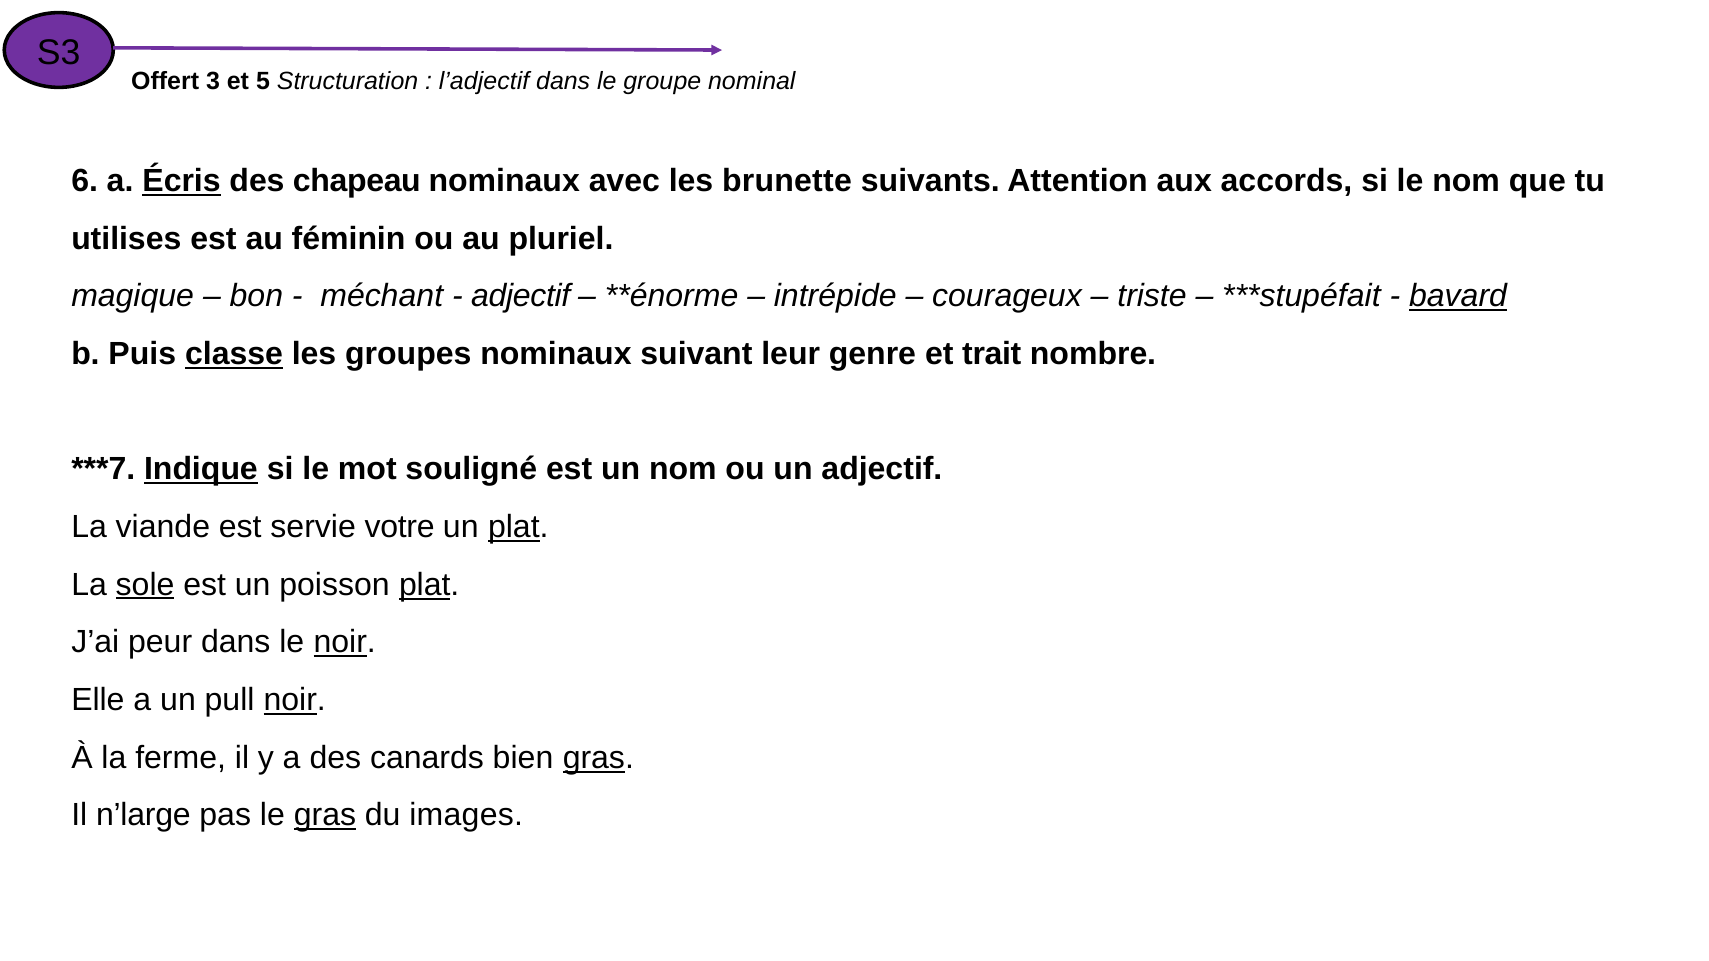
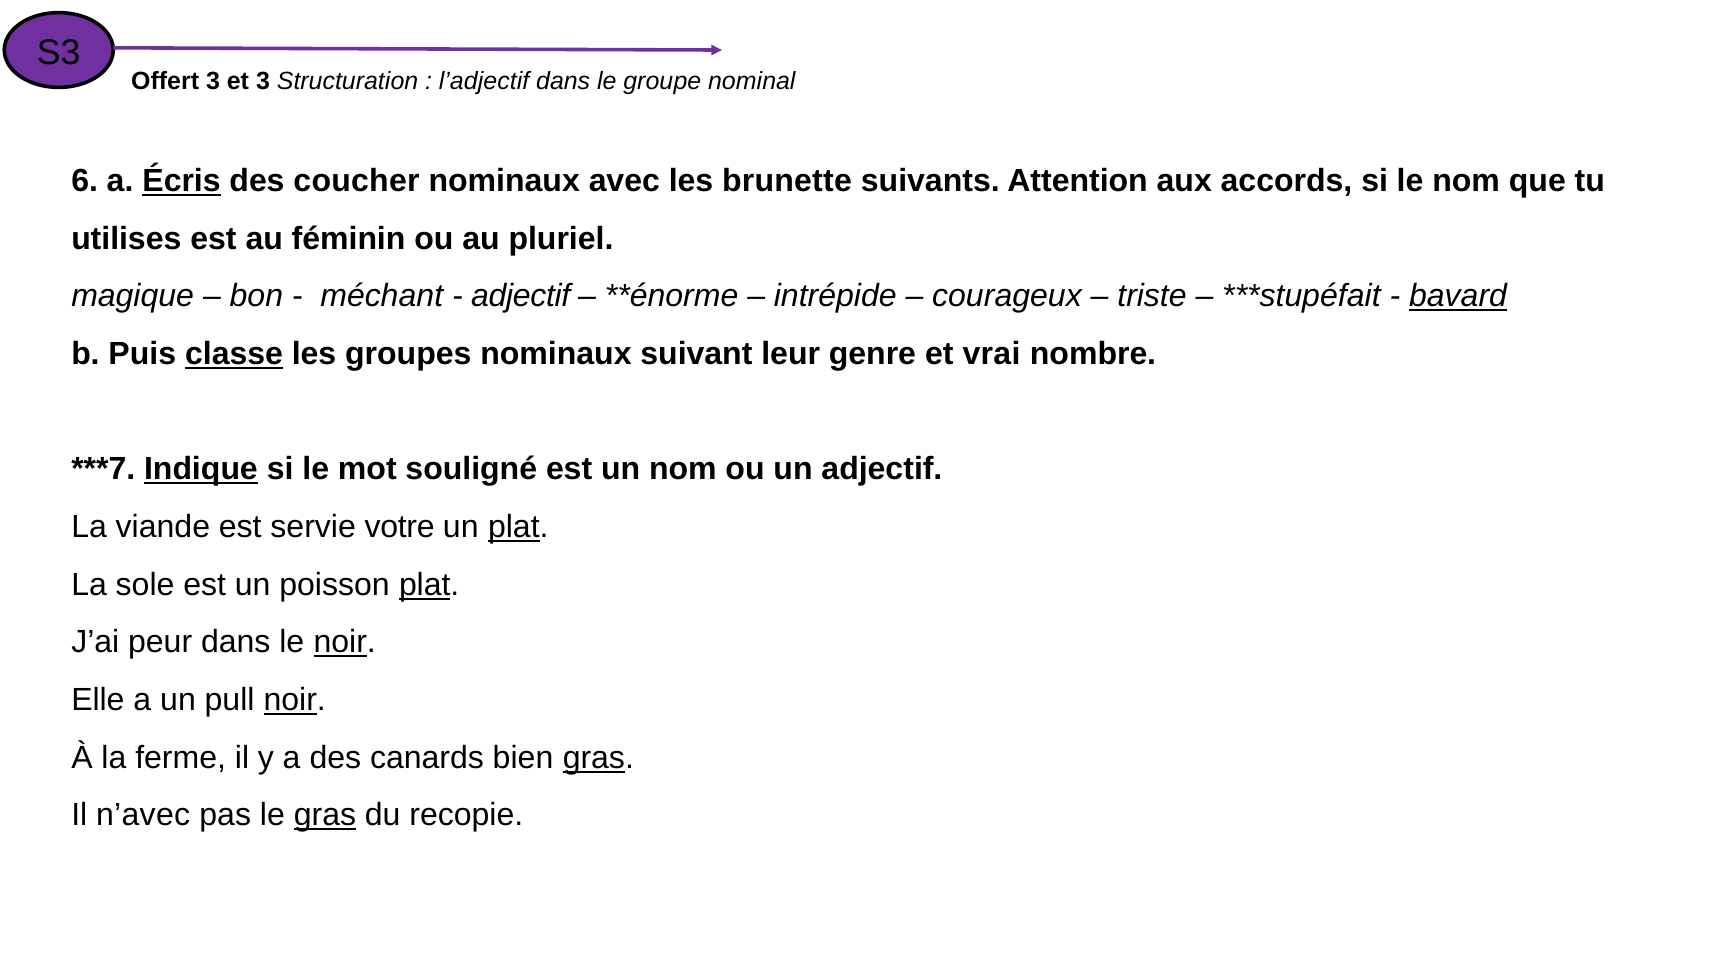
et 5: 5 -> 3
chapeau: chapeau -> coucher
trait: trait -> vrai
sole underline: present -> none
n’large: n’large -> n’avec
images: images -> recopie
